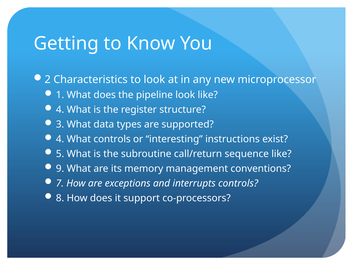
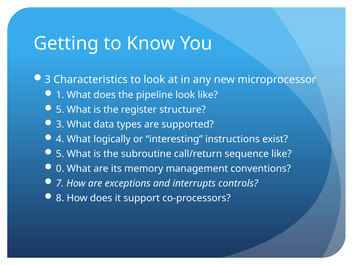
2 at (48, 80): 2 -> 3
4 at (60, 110): 4 -> 5
What controls: controls -> logically
9: 9 -> 0
